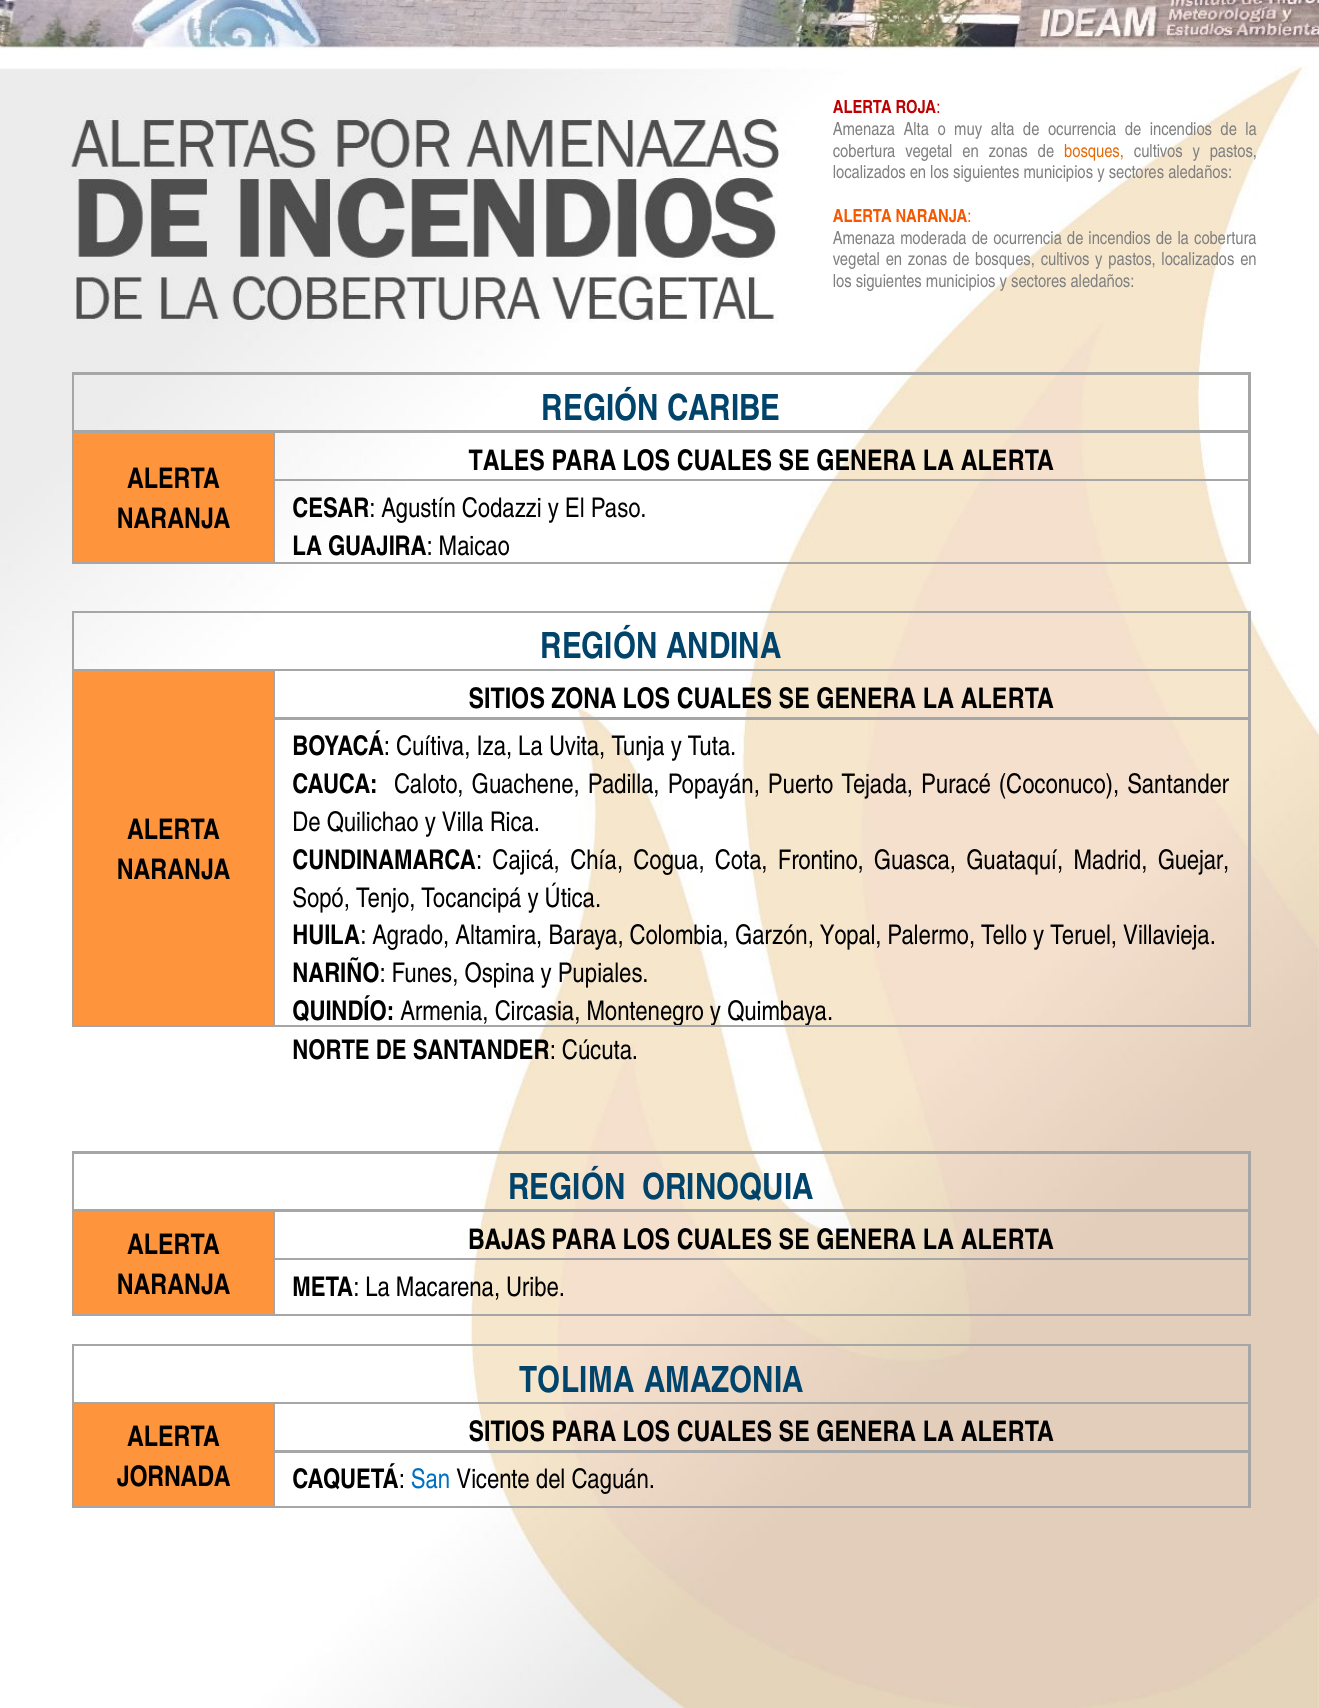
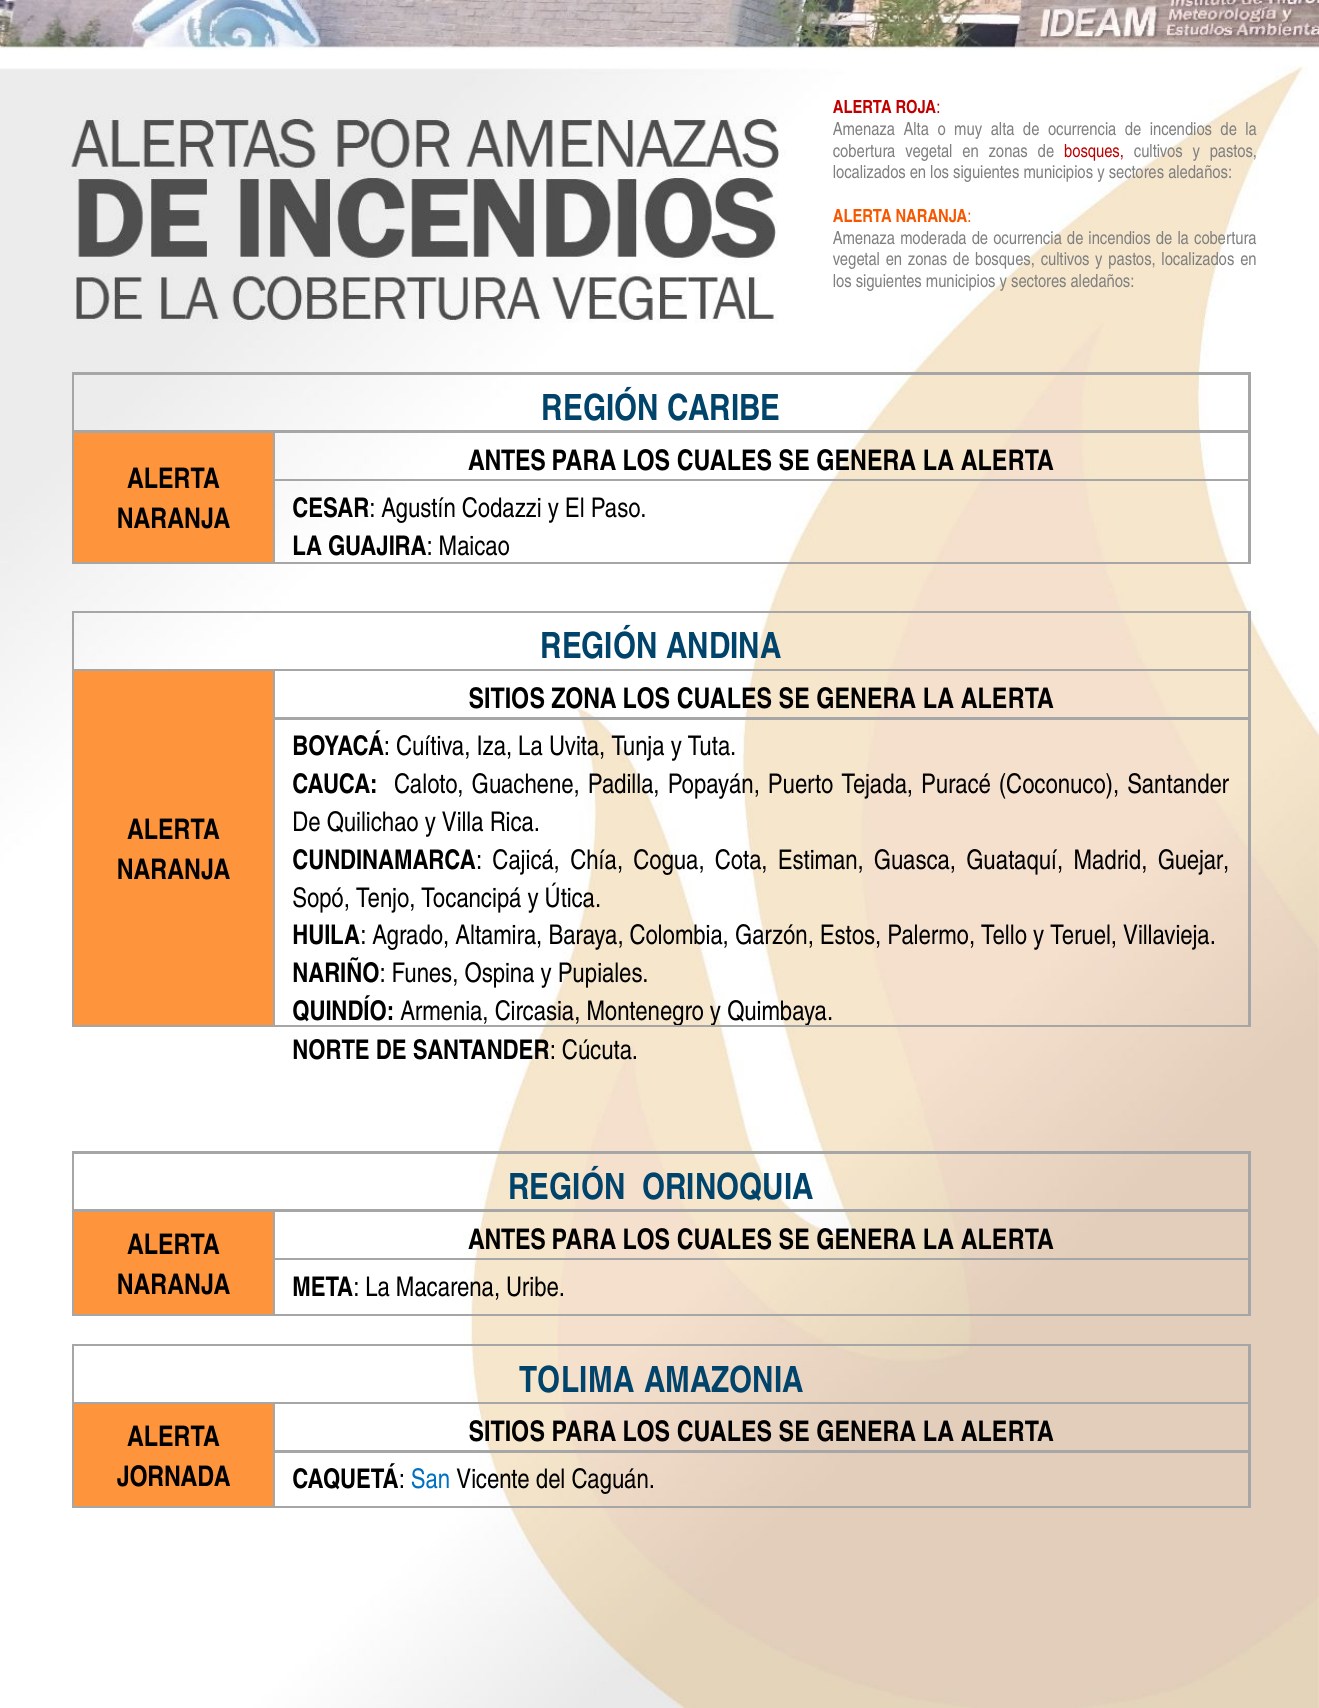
bosques at (1094, 151) colour: orange -> red
TALES at (507, 461): TALES -> ANTES
Frontino: Frontino -> Estiman
Yopal: Yopal -> Estos
BAJAS at (507, 1240): BAJAS -> ANTES
